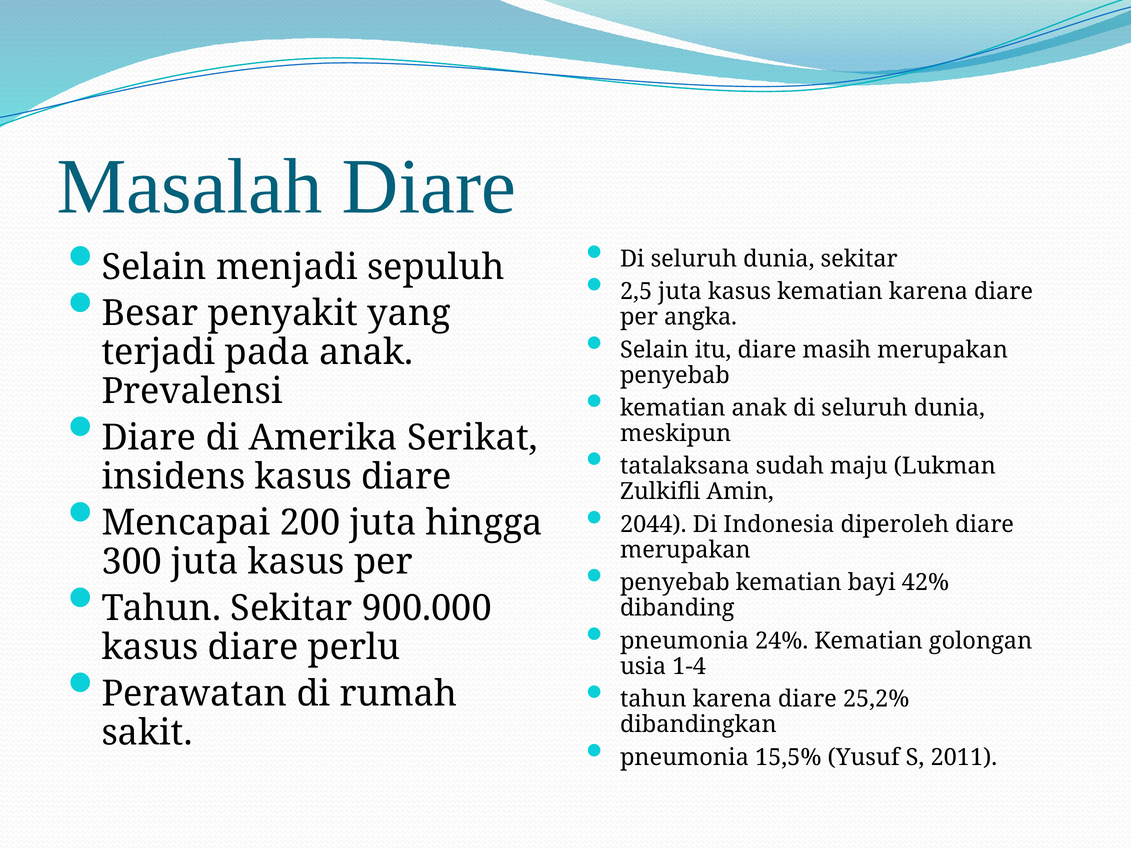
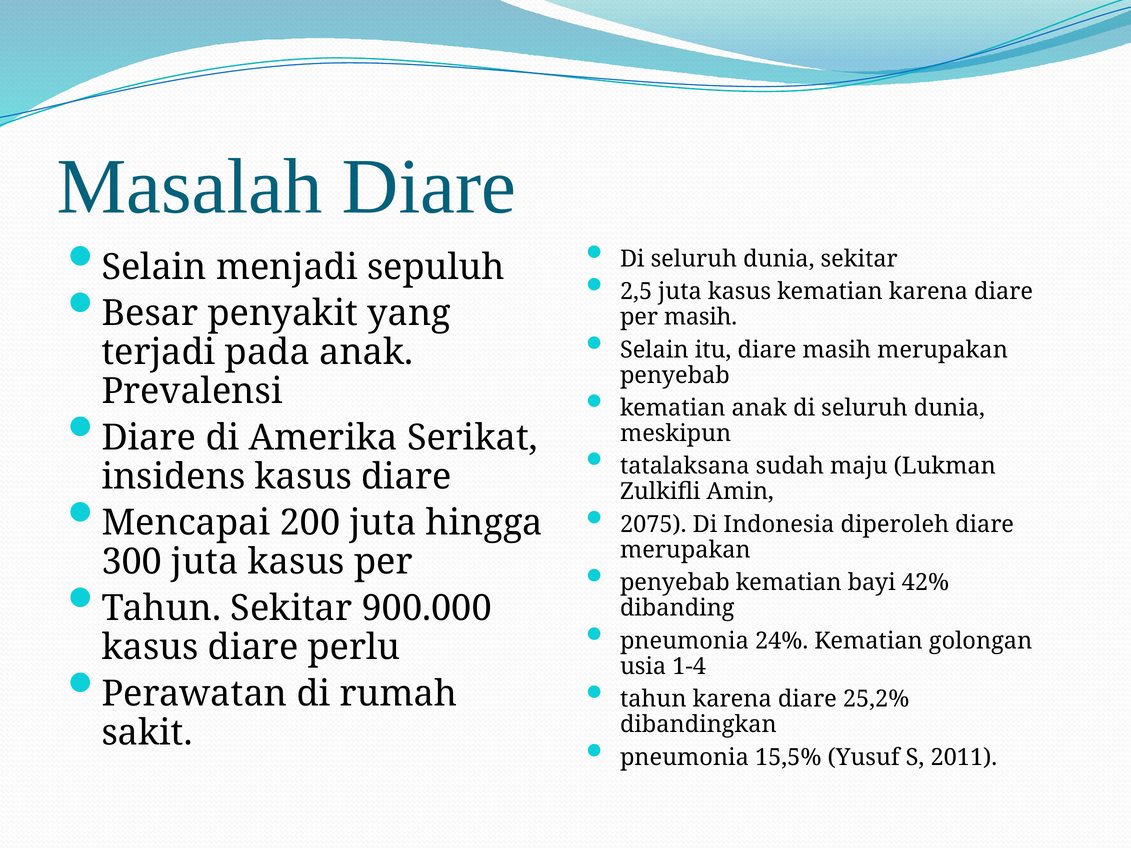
per angka: angka -> masih
2044: 2044 -> 2075
